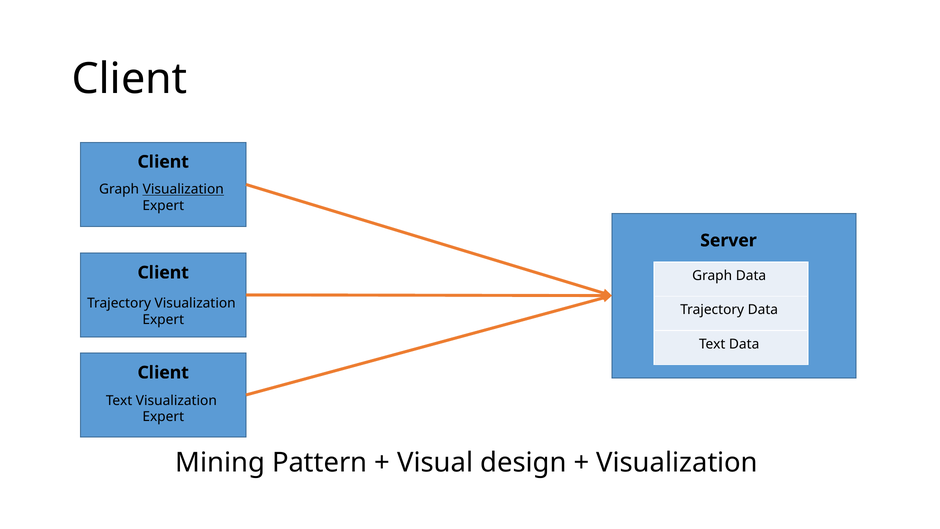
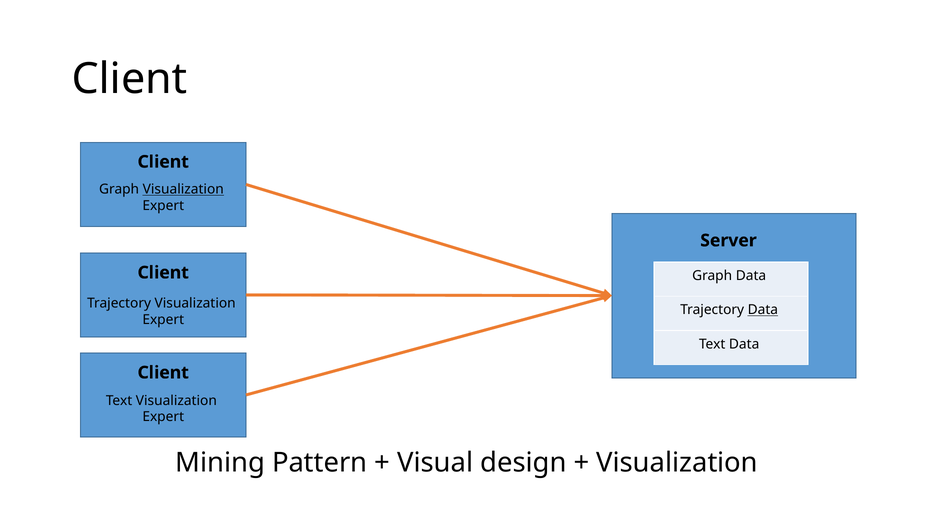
Data at (763, 310) underline: none -> present
